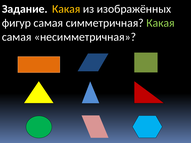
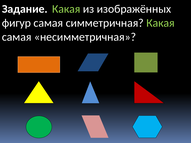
Какая at (66, 9) colour: yellow -> light green
